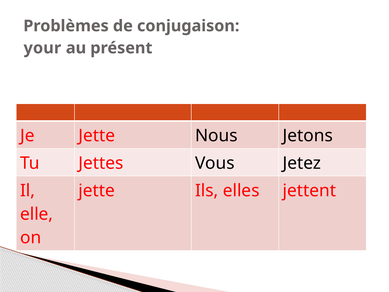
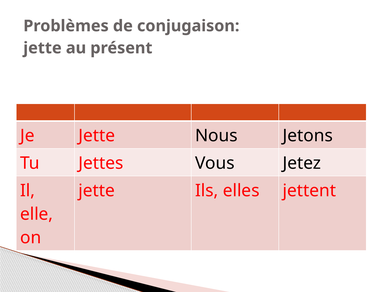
your at (42, 48): your -> jette
